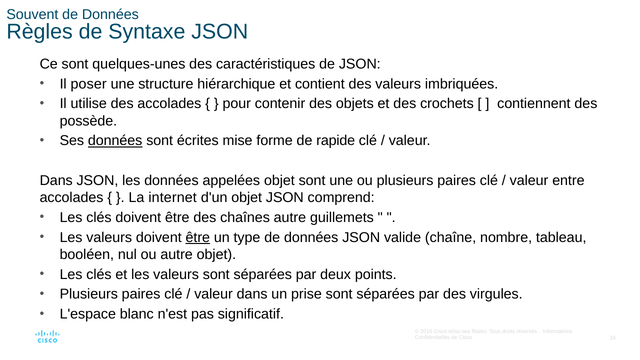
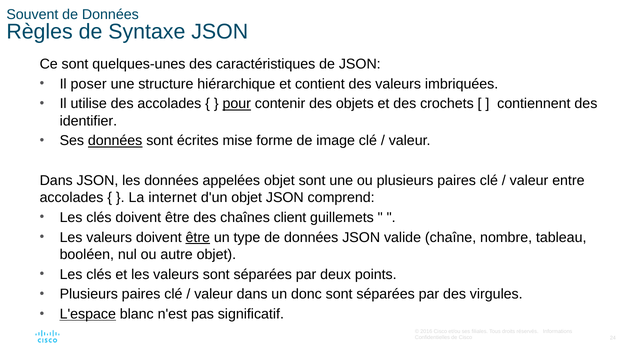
pour underline: none -> present
possède: possède -> identifier
rapide: rapide -> image
chaînes autre: autre -> client
prise: prise -> donc
L'espace underline: none -> present
